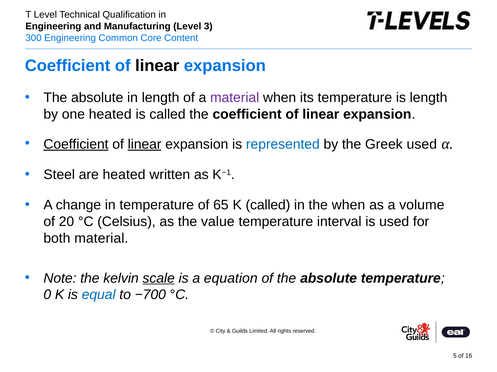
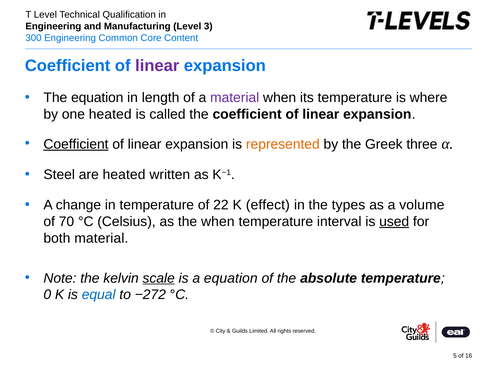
linear at (157, 66) colour: black -> purple
absolute at (97, 98): absolute -> equation
is length: length -> where
linear at (145, 144) underline: present -> none
represented colour: blue -> orange
Greek used: used -> three
65: 65 -> 22
K called: called -> effect
the when: when -> types
20: 20 -> 70
the value: value -> when
used at (394, 222) underline: none -> present
−700: −700 -> −272
